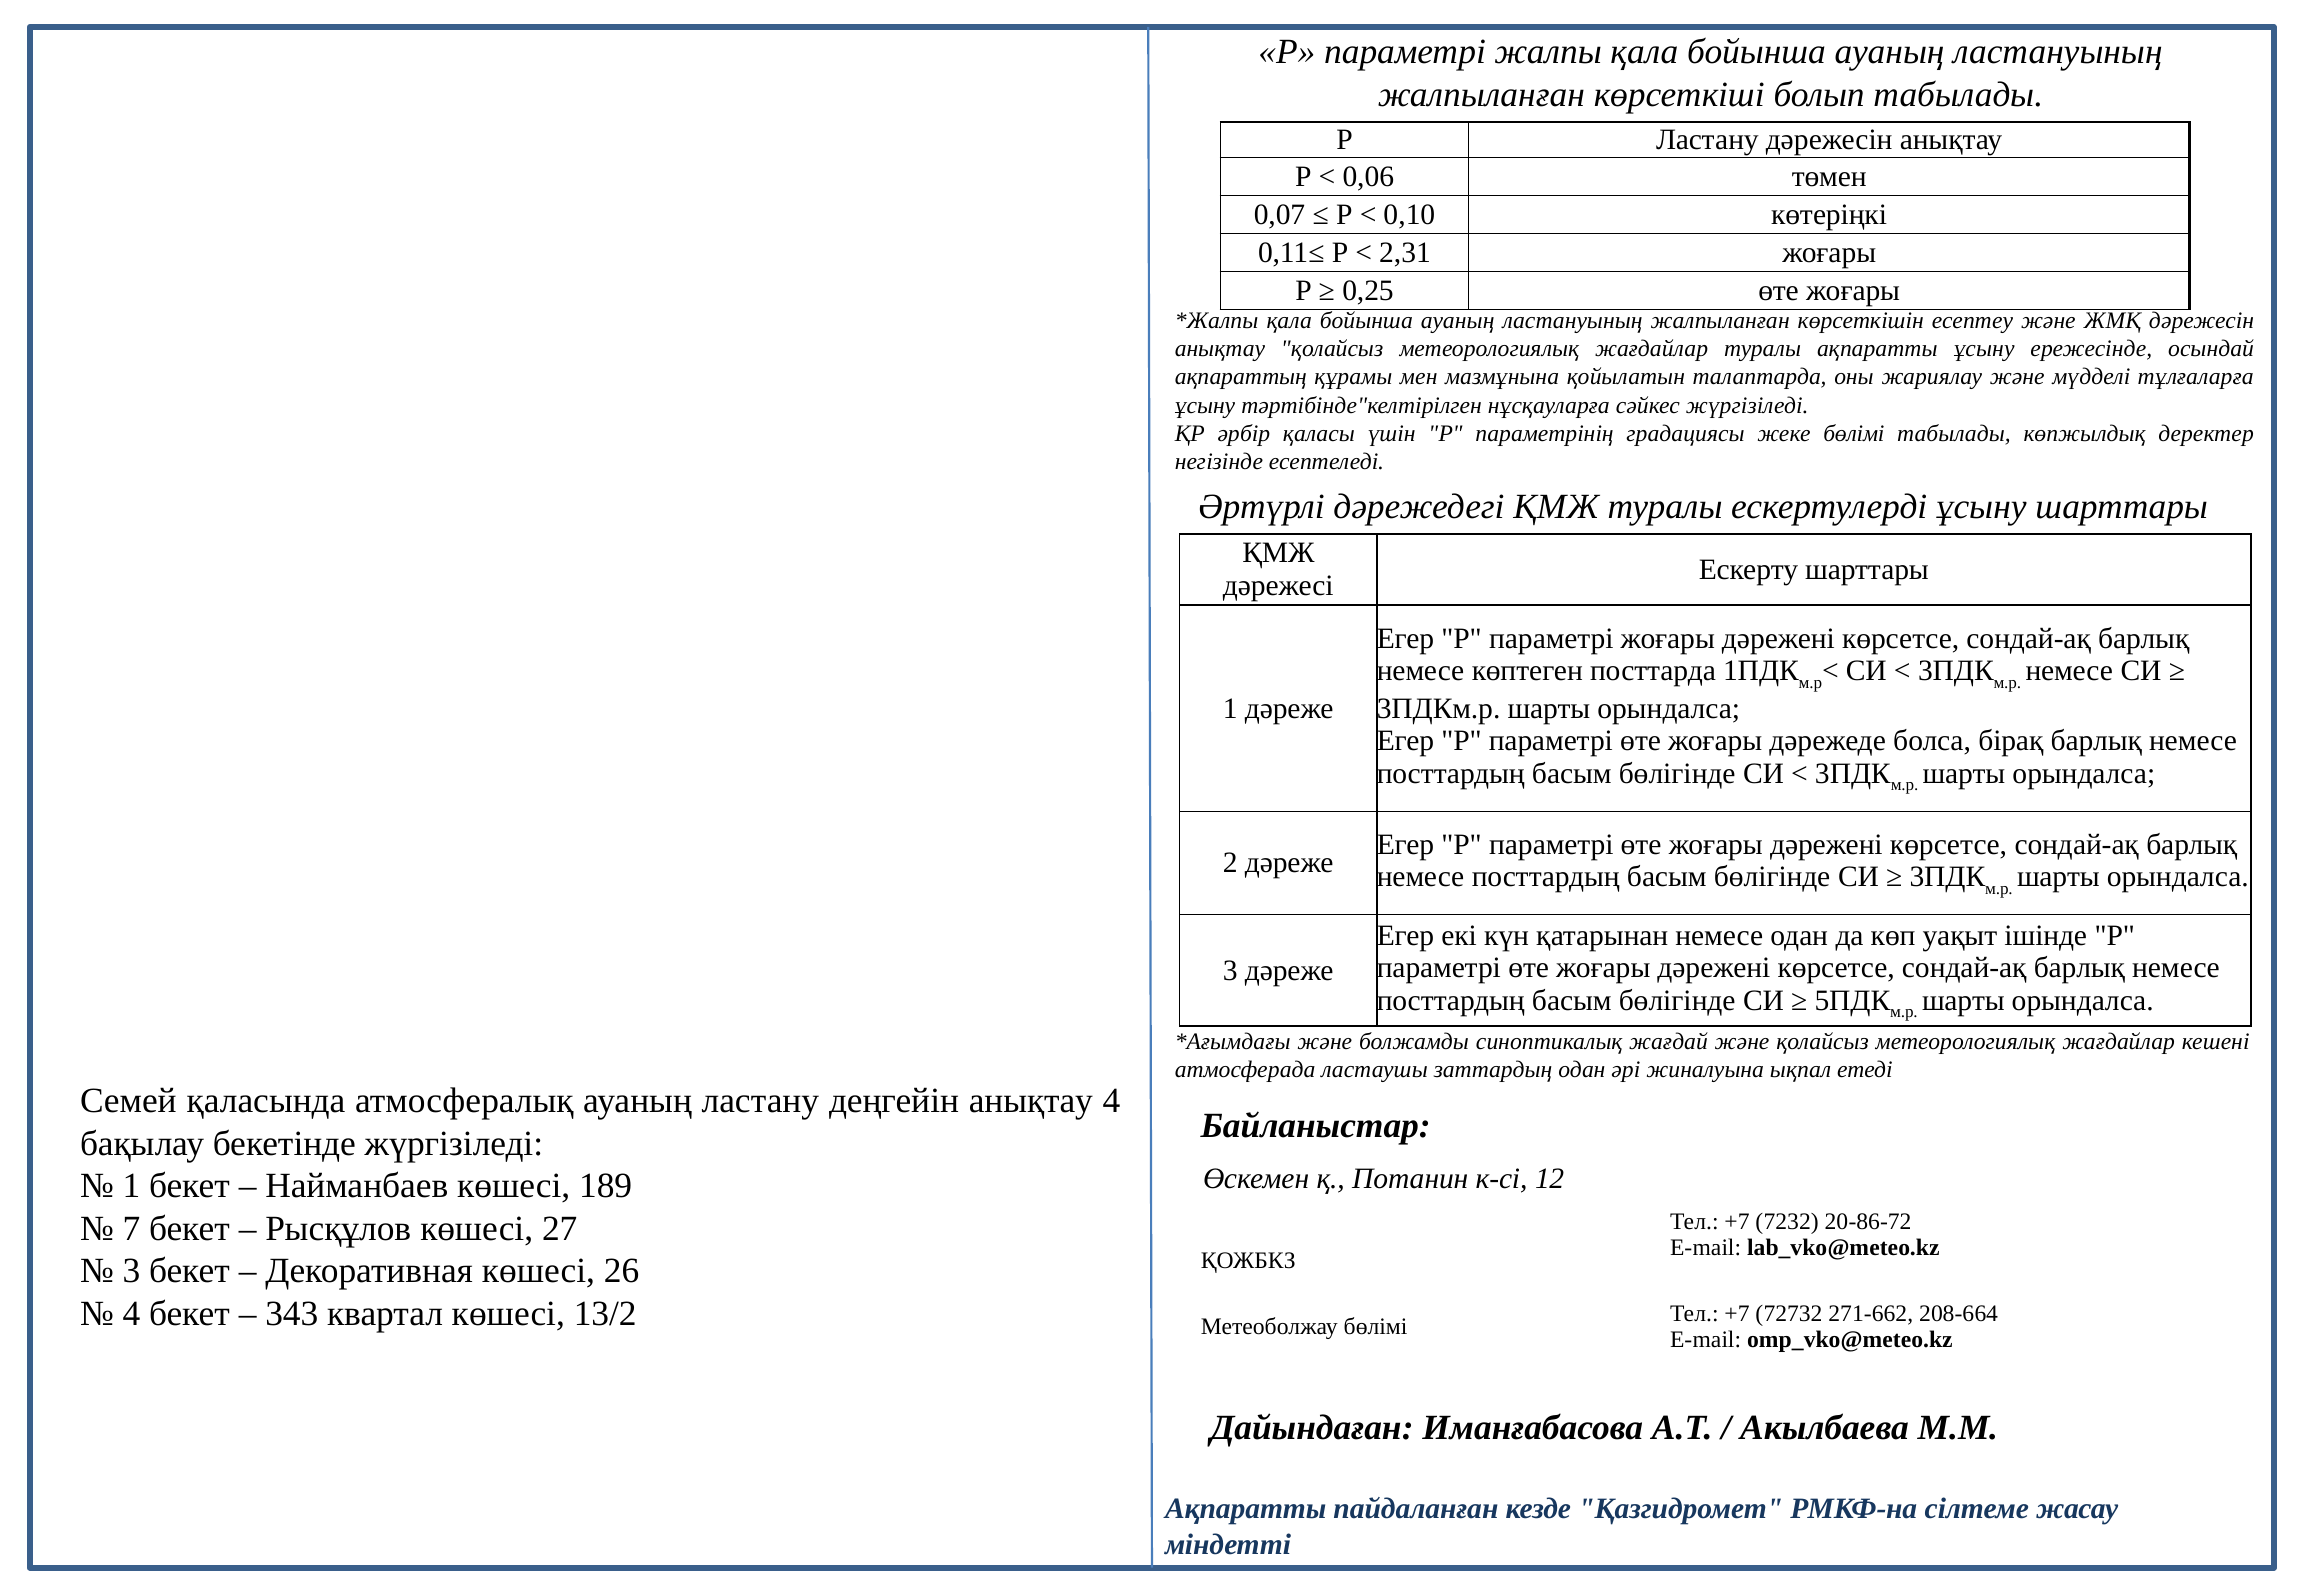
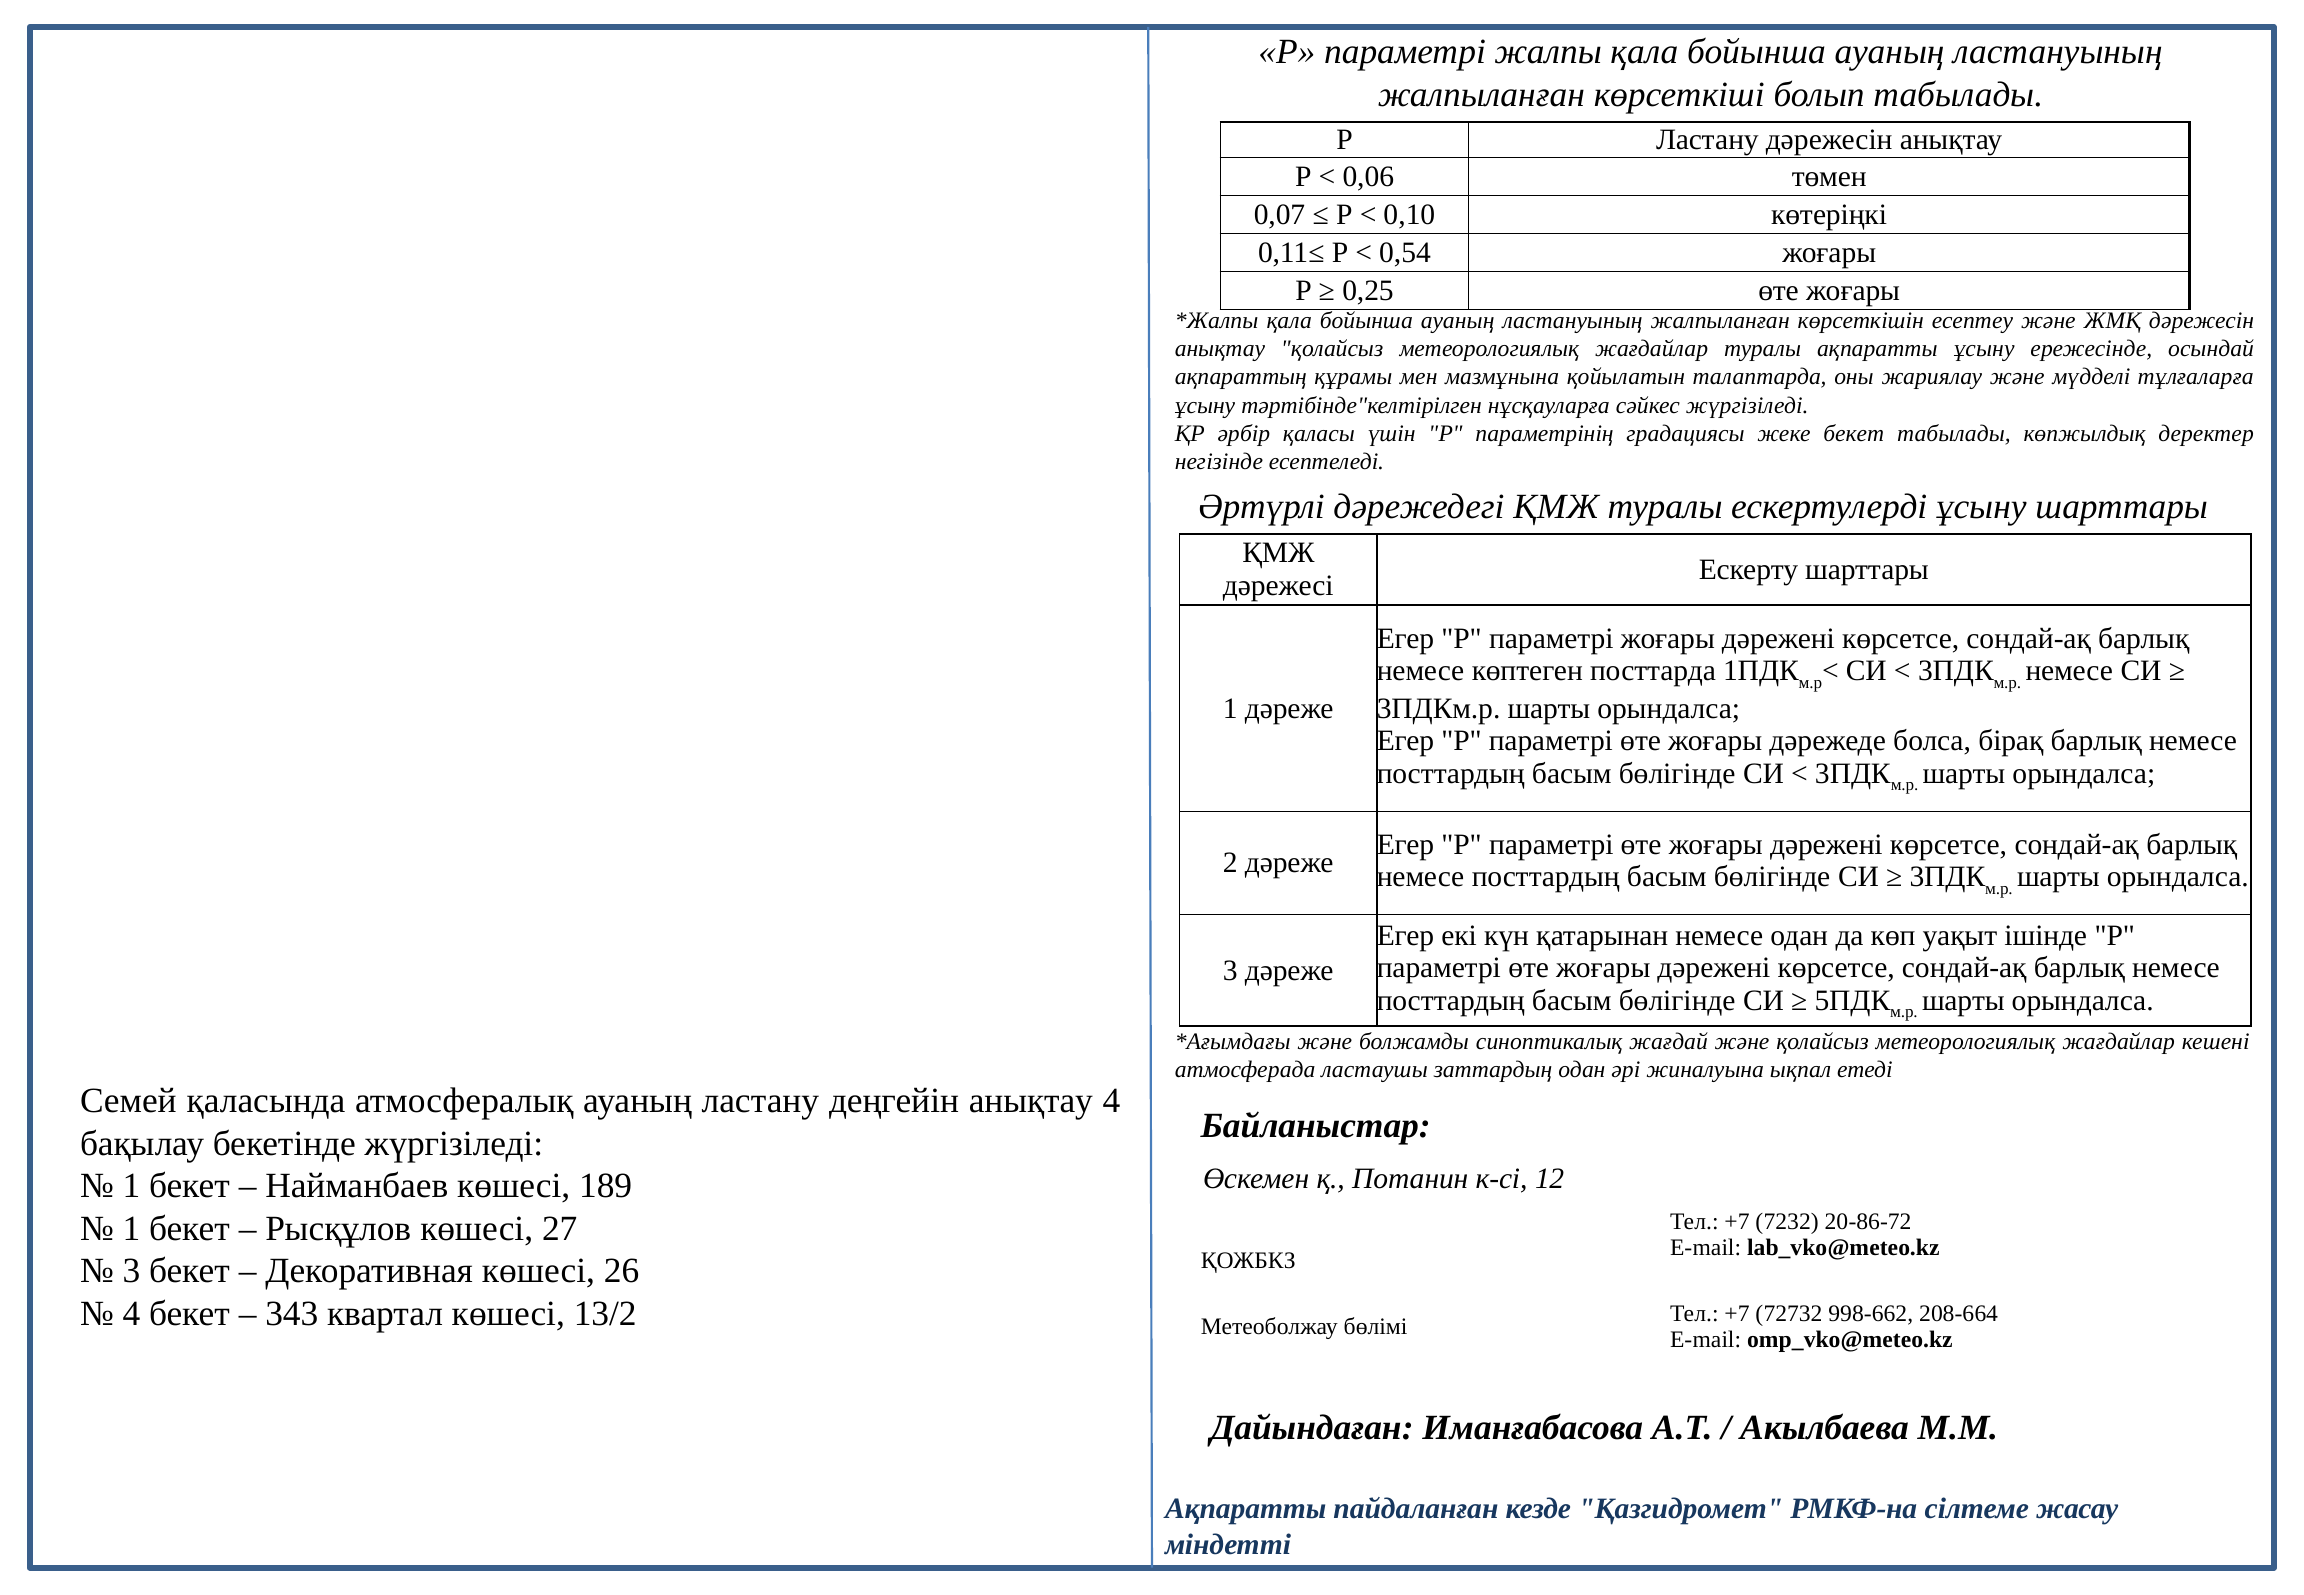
2,31: 2,31 -> 0,54
жеке бөлімі: бөлімі -> бекет
7 at (132, 1229): 7 -> 1
271-662: 271-662 -> 998-662
